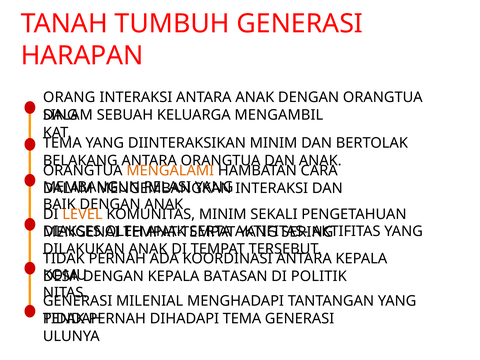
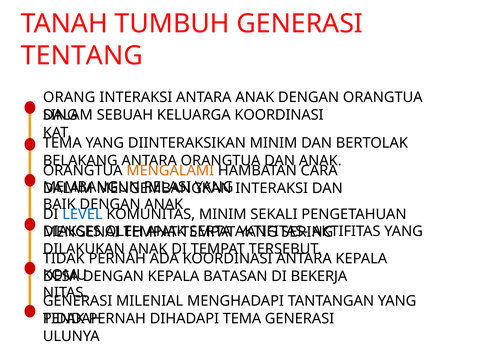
HARAPAN: HARAPAN -> TENTANG
KELUARGA MENGAMBIL: MENGAMBIL -> KOORDINASI
LEVEL colour: orange -> blue
POLITIK: POLITIK -> BEKERJA
